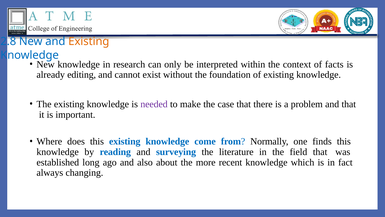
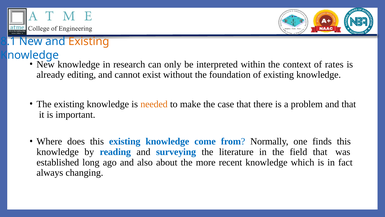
2.8: 2.8 -> 8.1
facts: facts -> rates
needed colour: purple -> orange
